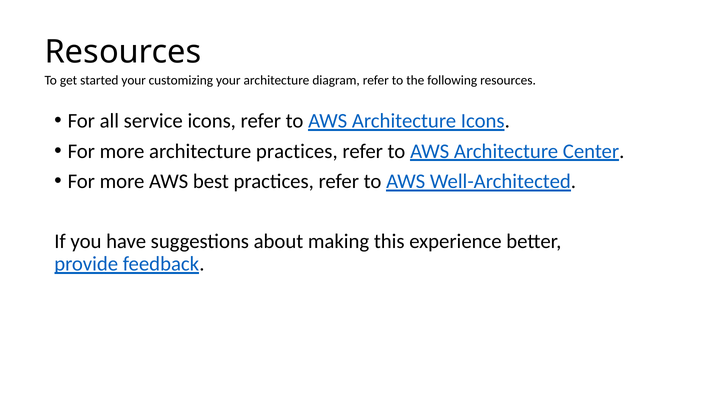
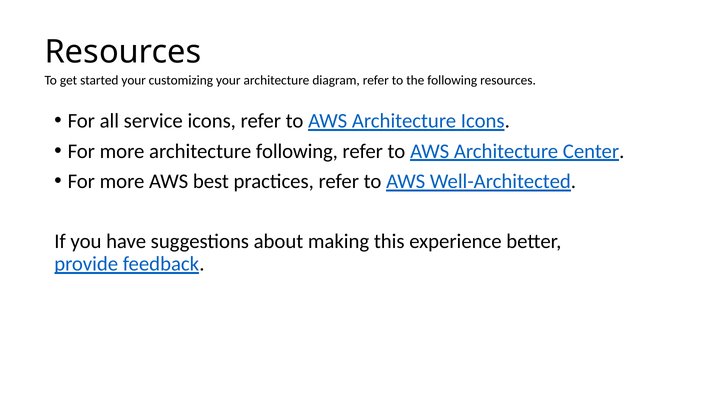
architecture practices: practices -> following
